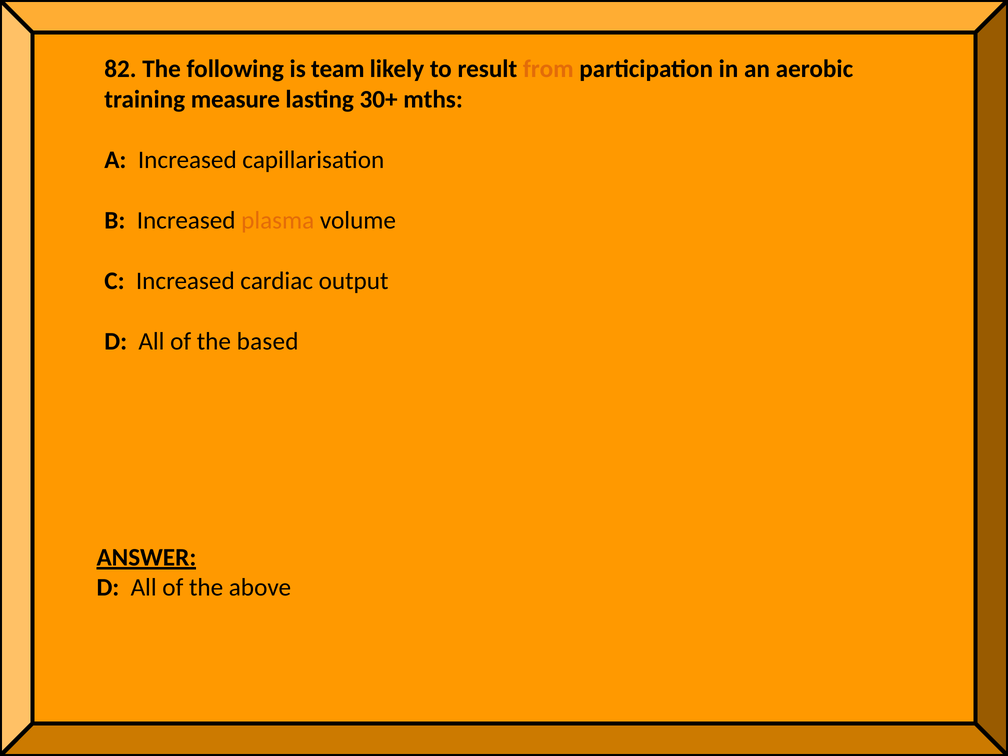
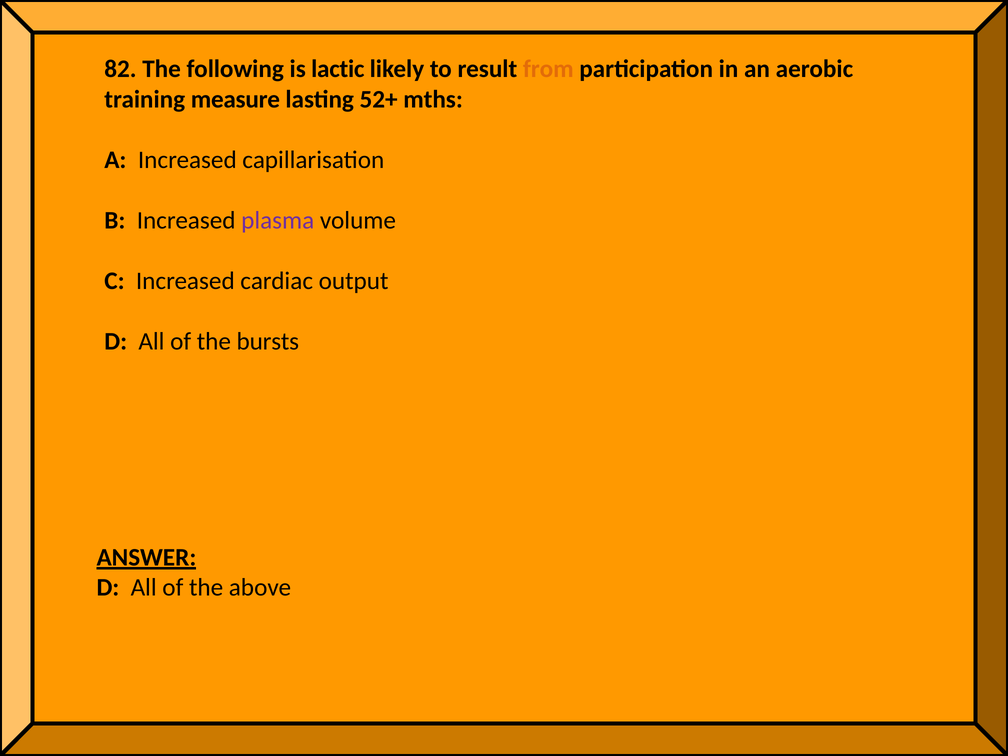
team: team -> lactic
30+: 30+ -> 52+
plasma colour: orange -> purple
based: based -> bursts
